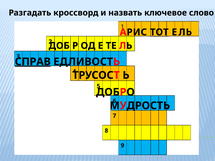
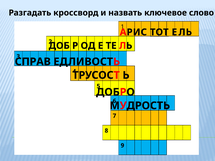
СПРАВ underline: present -> none
